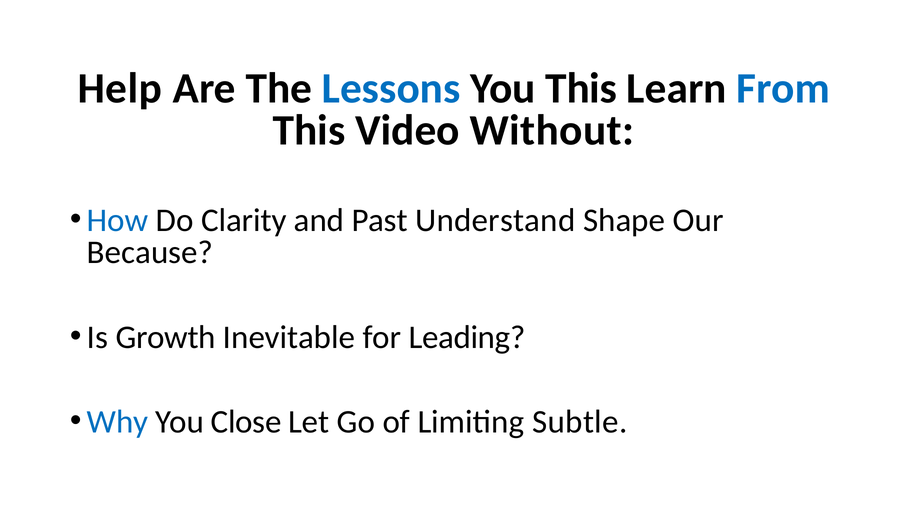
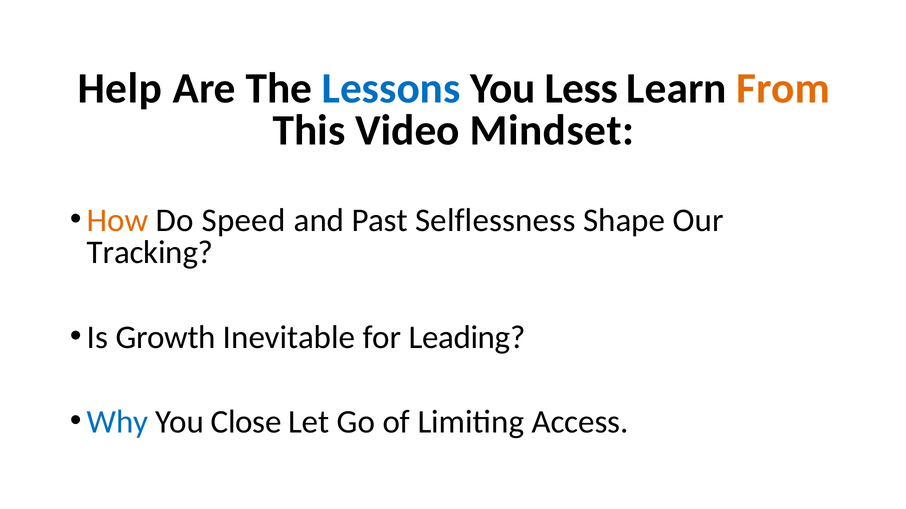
You This: This -> Less
From colour: blue -> orange
Without: Without -> Mindset
How colour: blue -> orange
Clarity: Clarity -> Speed
Understand: Understand -> Selflessness
Because: Because -> Tracking
Subtle: Subtle -> Access
